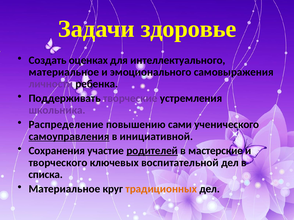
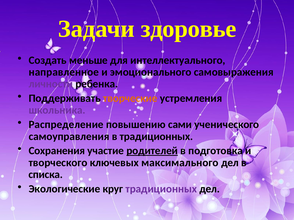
оценках: оценках -> меньше
материальное at (64, 72): материальное -> направленное
творческие colour: purple -> orange
самоуправления underline: present -> none
в инициативной: инициативной -> традиционных
мастерские: мастерские -> подготовка
воспитательной: воспитательной -> максимального
Материальное at (64, 189): Материальное -> Экологические
традиционных at (161, 189) colour: orange -> purple
